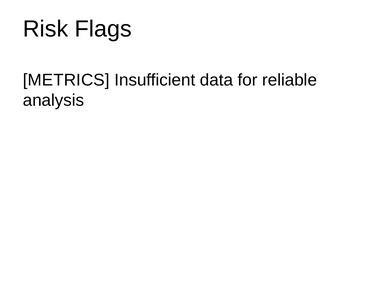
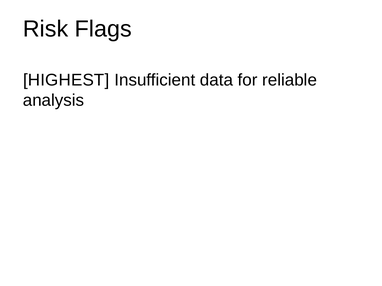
METRICS: METRICS -> HIGHEST
